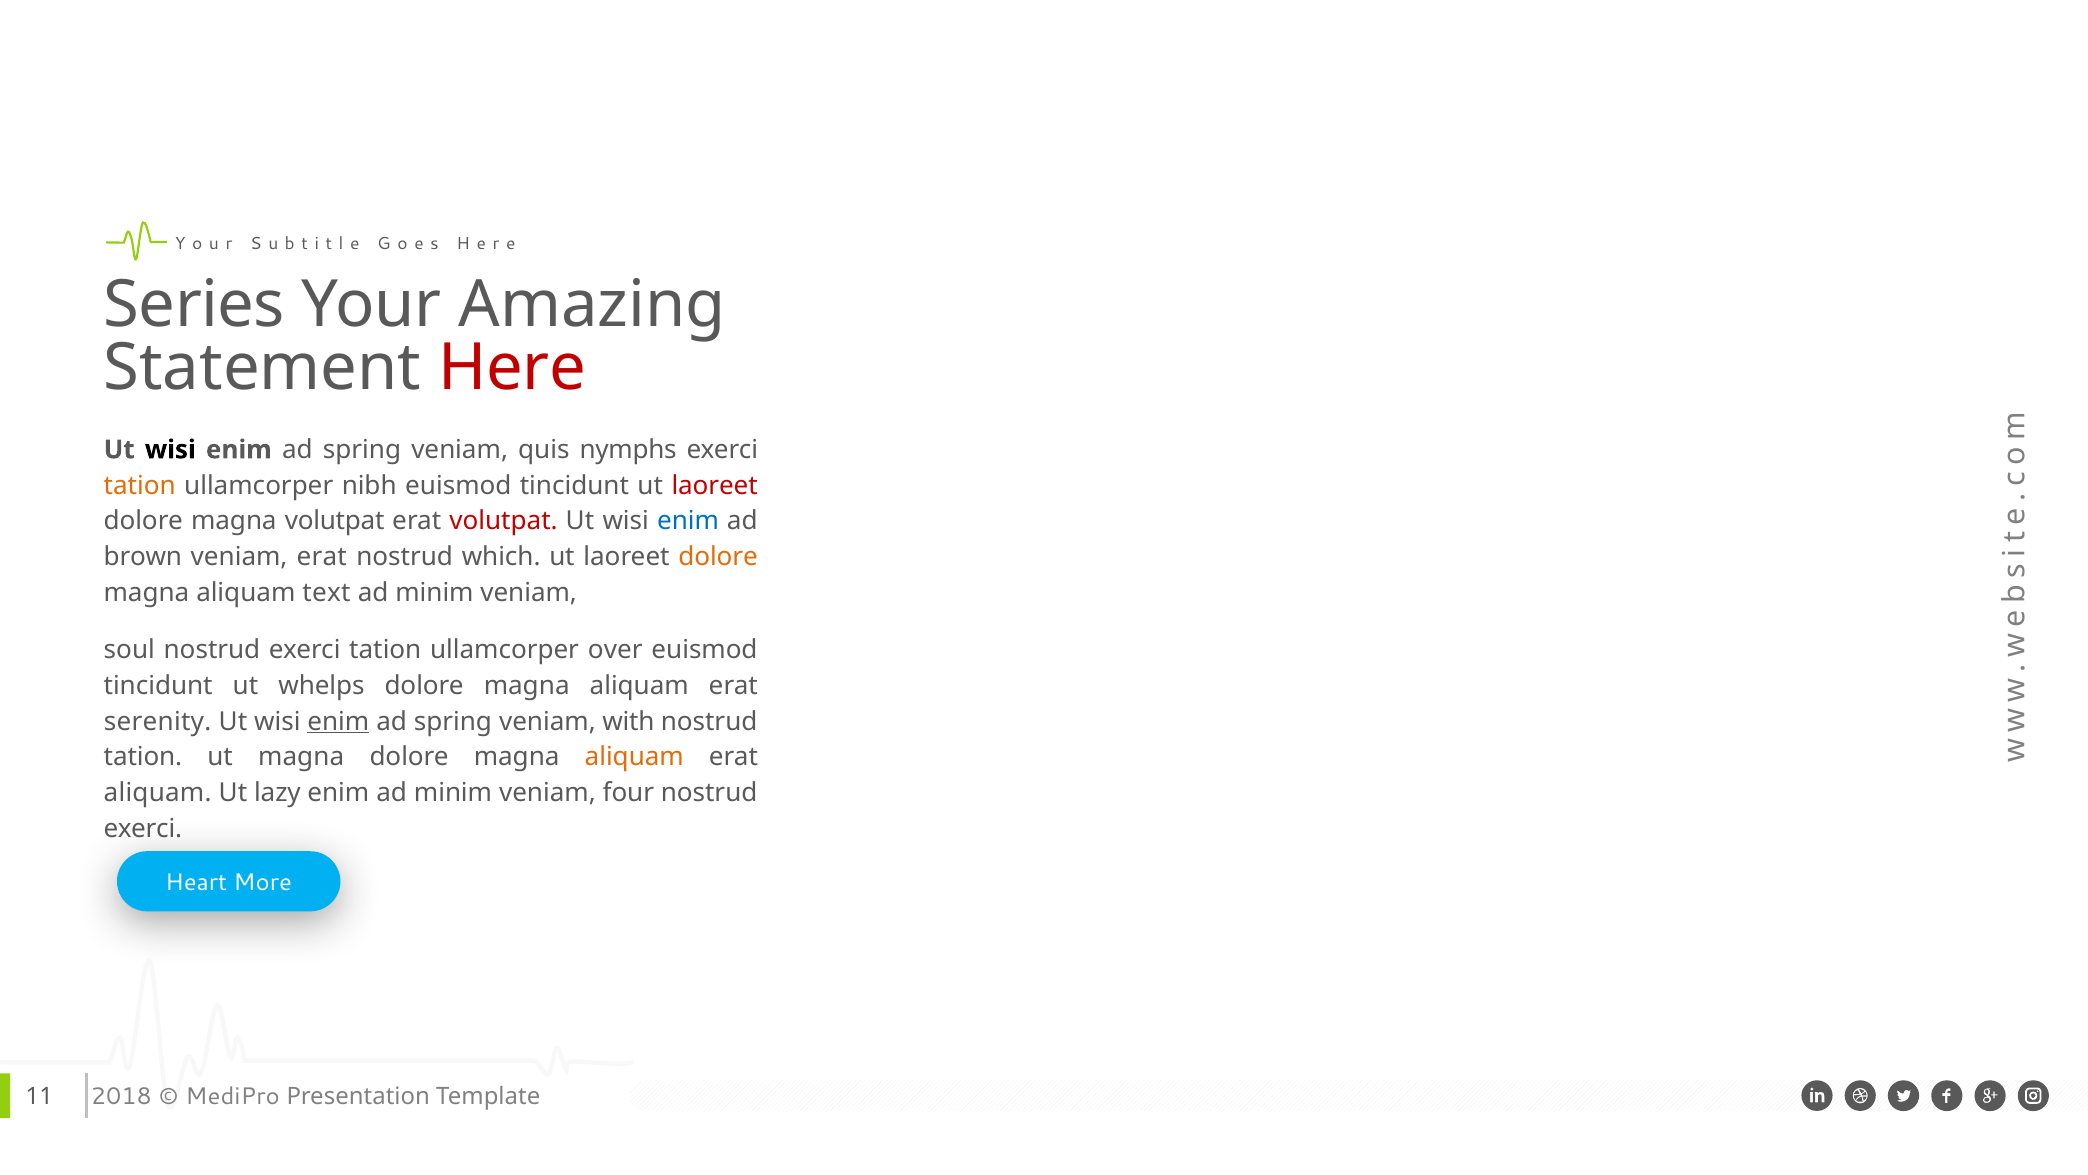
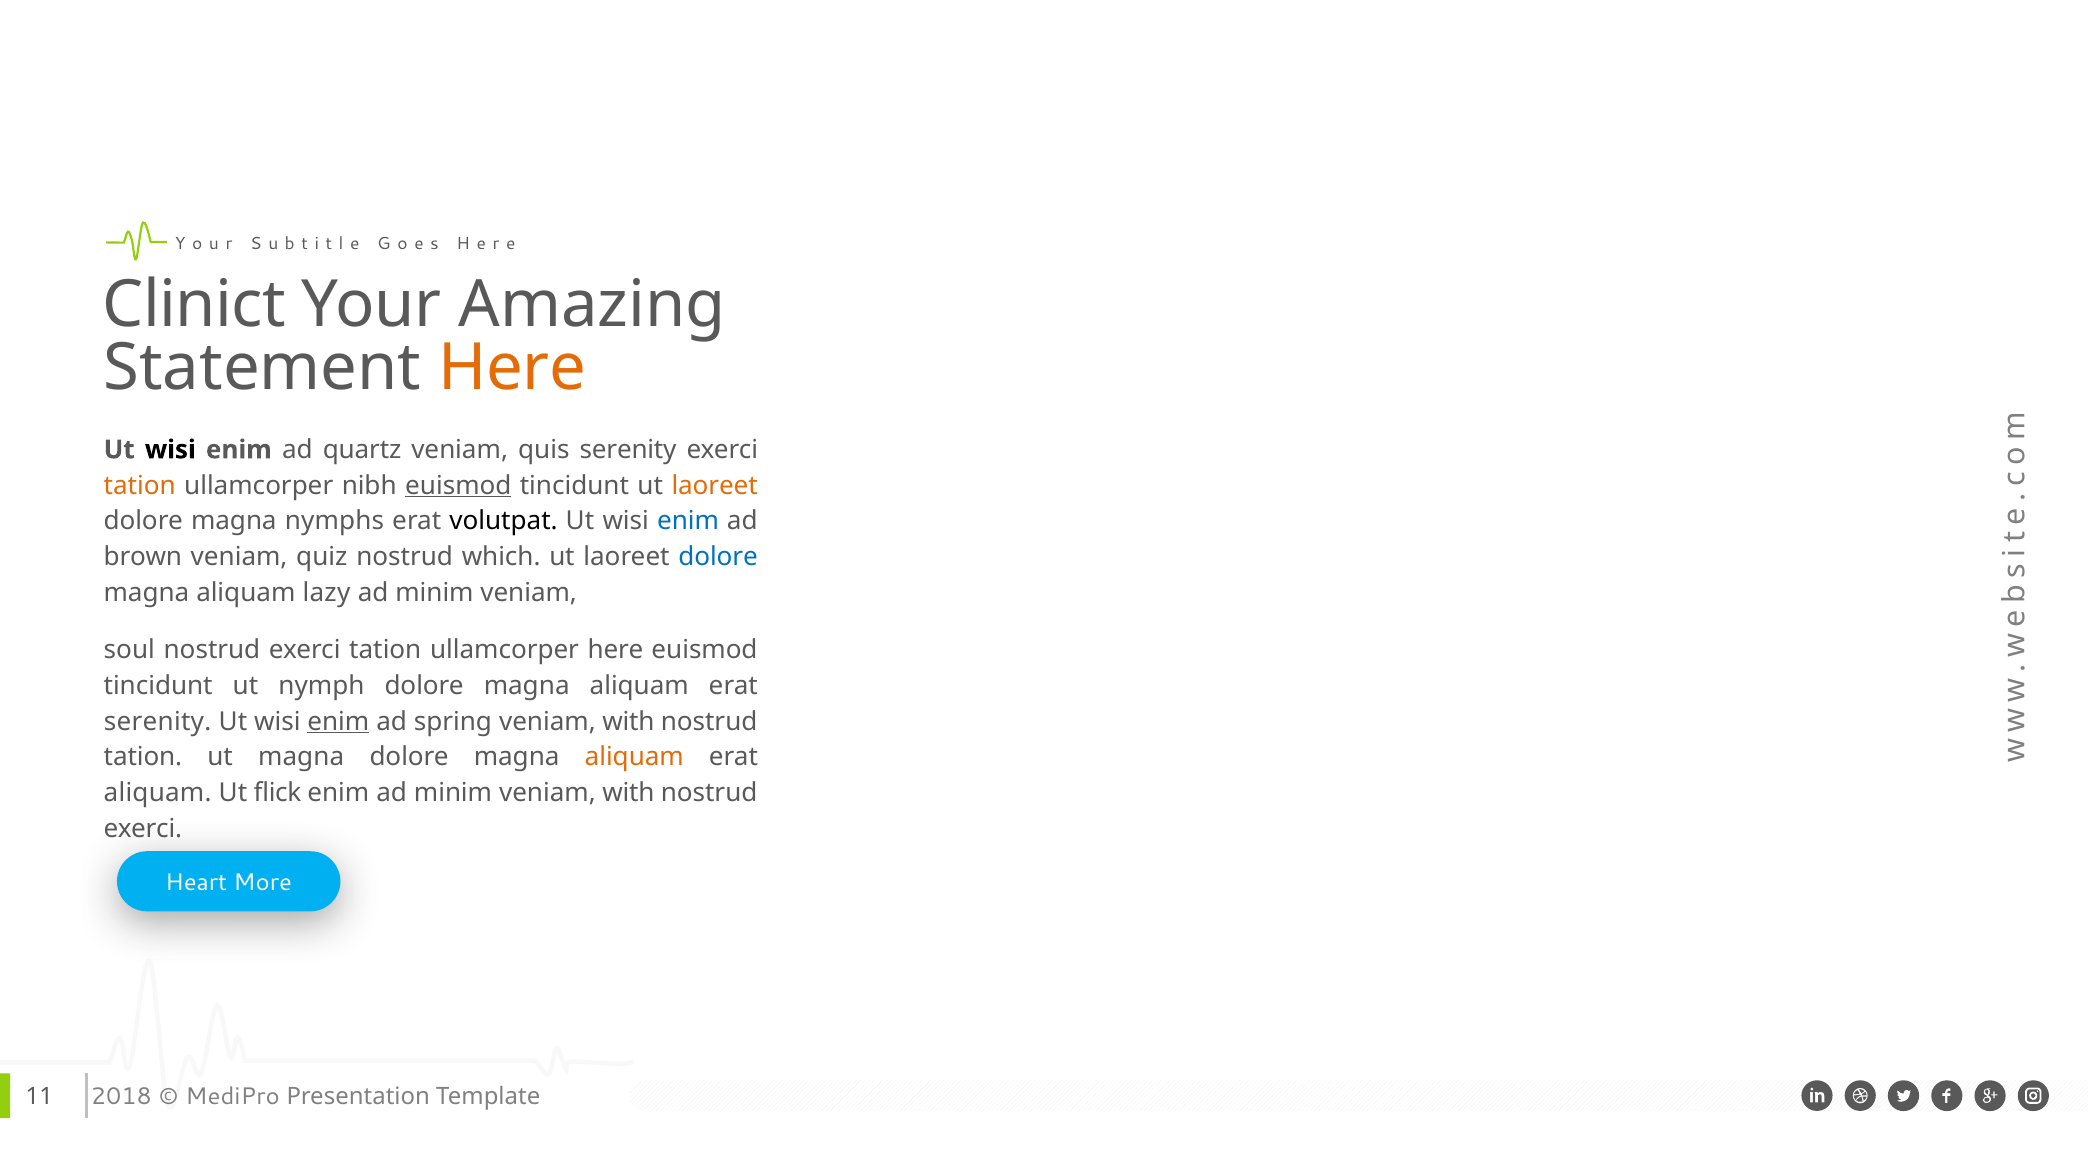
Series: Series -> Clinict
Here at (512, 367) colour: red -> orange
spring at (362, 450): spring -> quartz
quis nymphs: nymphs -> serenity
euismod at (458, 485) underline: none -> present
laoreet at (715, 485) colour: red -> orange
magna volutpat: volutpat -> nymphs
volutpat at (504, 521) colour: red -> black
veniam erat: erat -> quiz
dolore at (718, 557) colour: orange -> blue
text: text -> lazy
ullamcorper over: over -> here
whelps: whelps -> nymph
lazy: lazy -> flick
minim veniam four: four -> with
